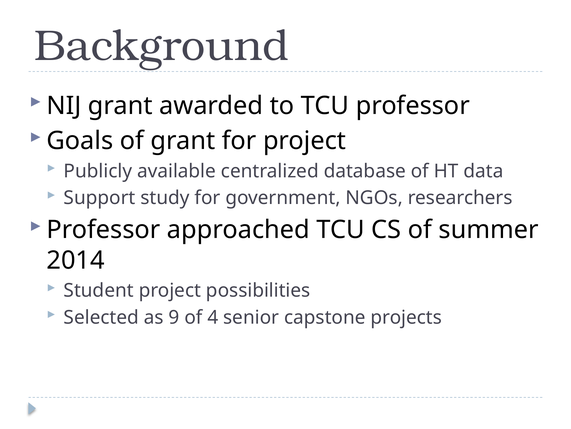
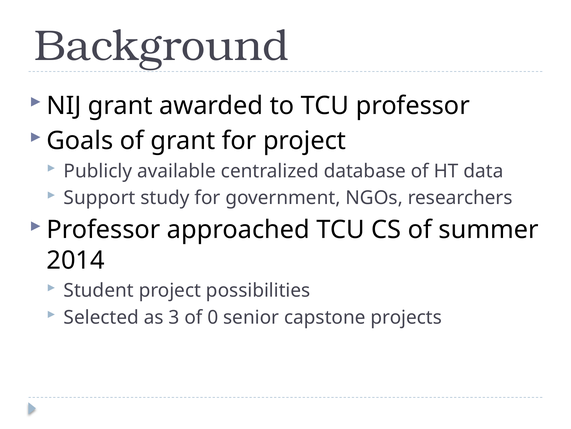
9: 9 -> 3
4: 4 -> 0
